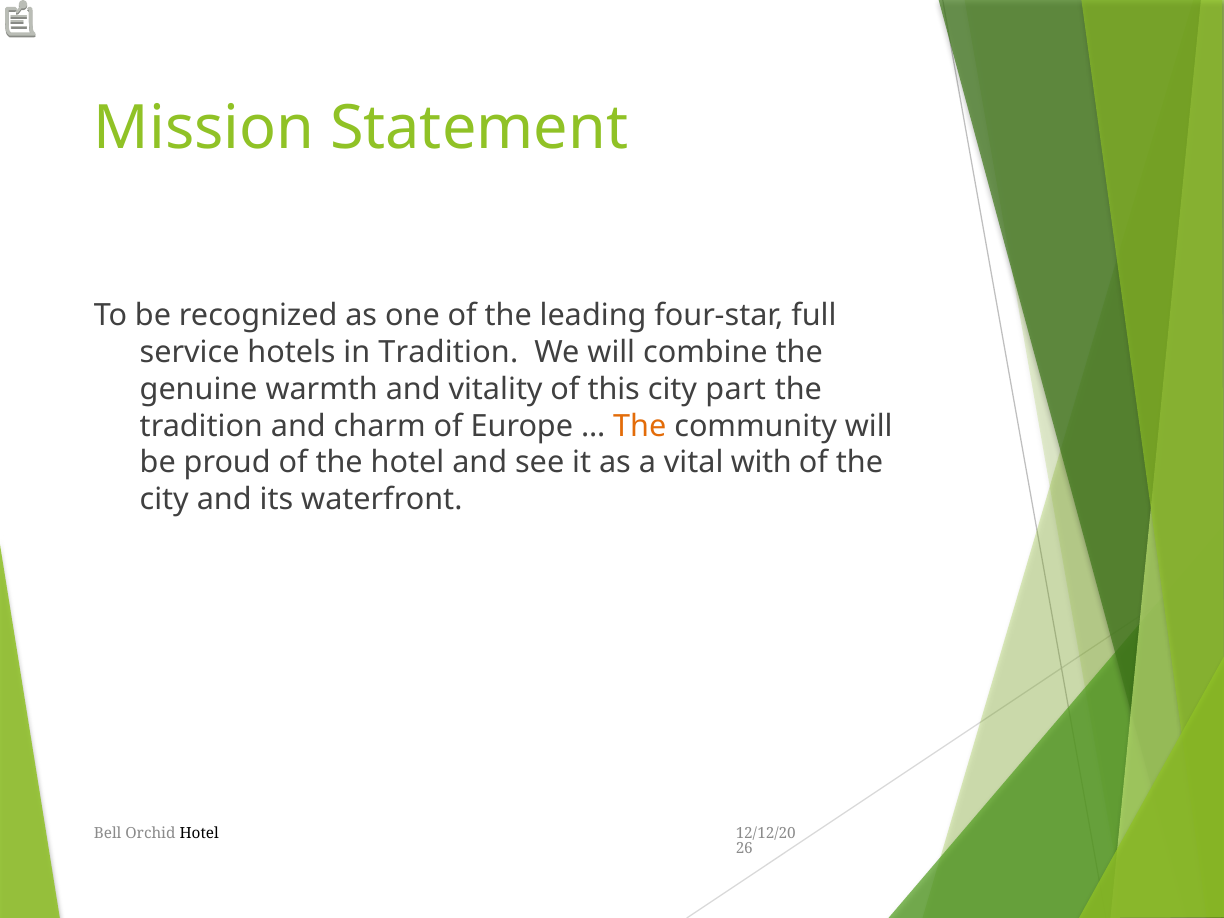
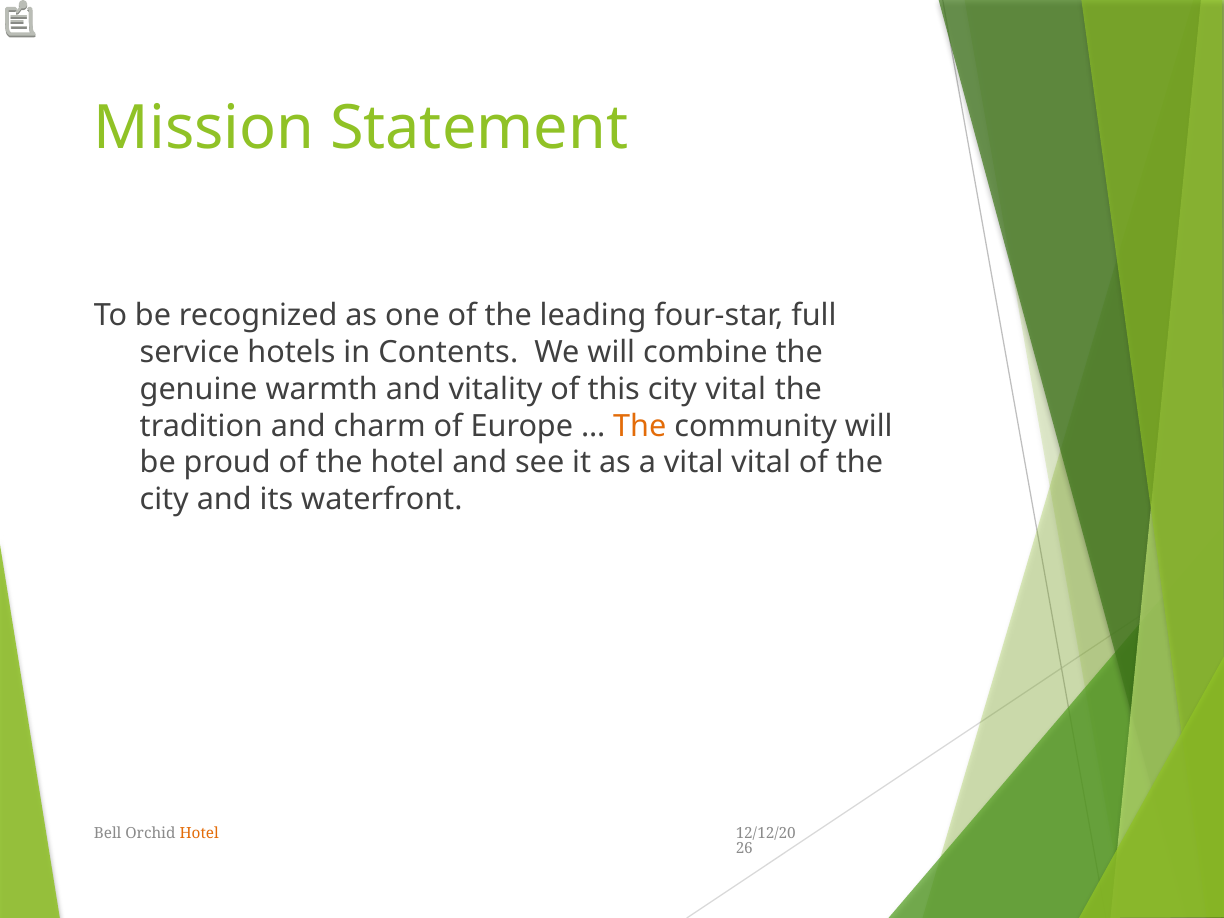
in Tradition: Tradition -> Contents
city part: part -> vital
vital with: with -> vital
Hotel at (199, 833) colour: black -> orange
